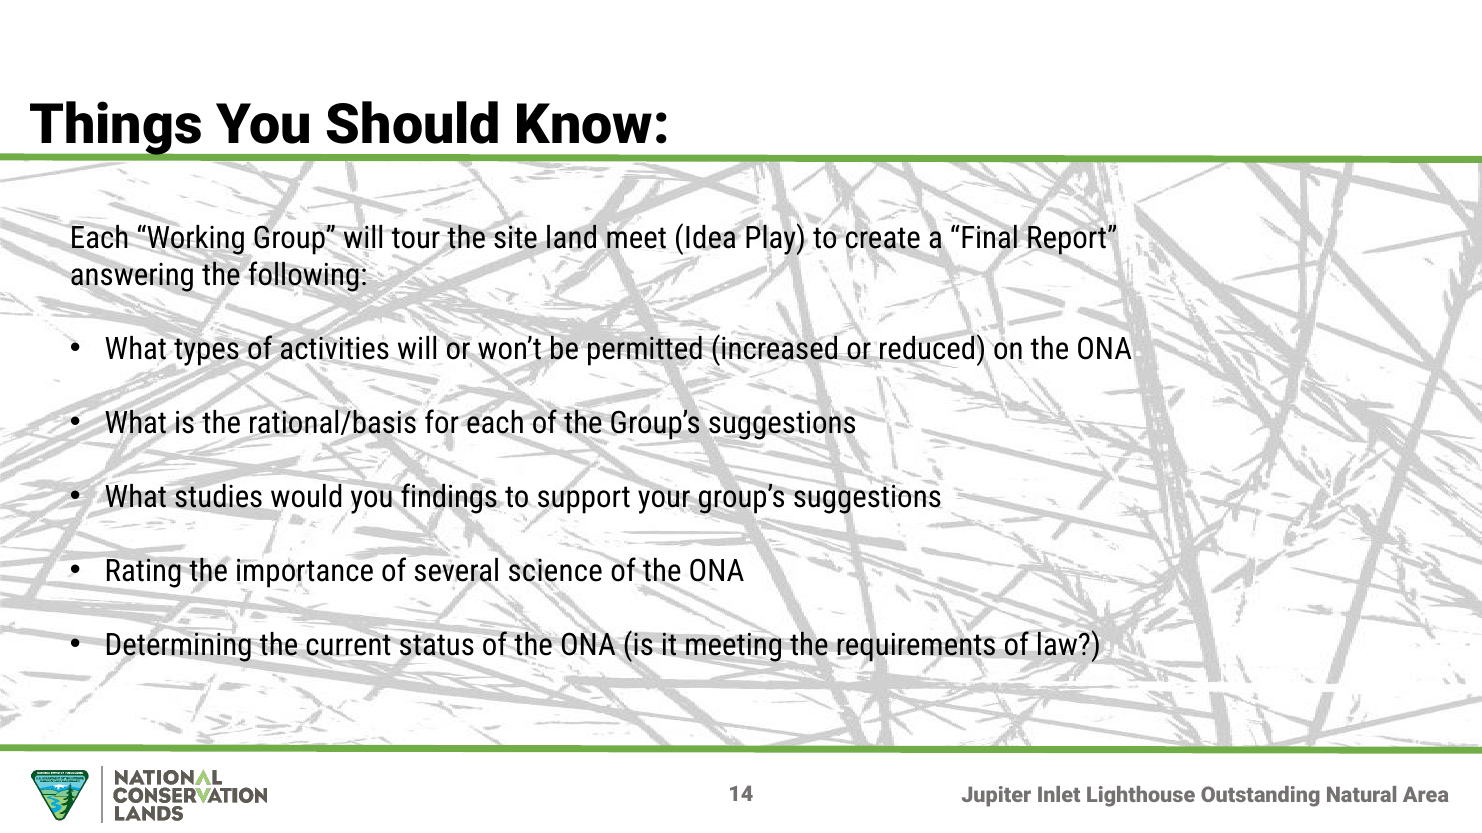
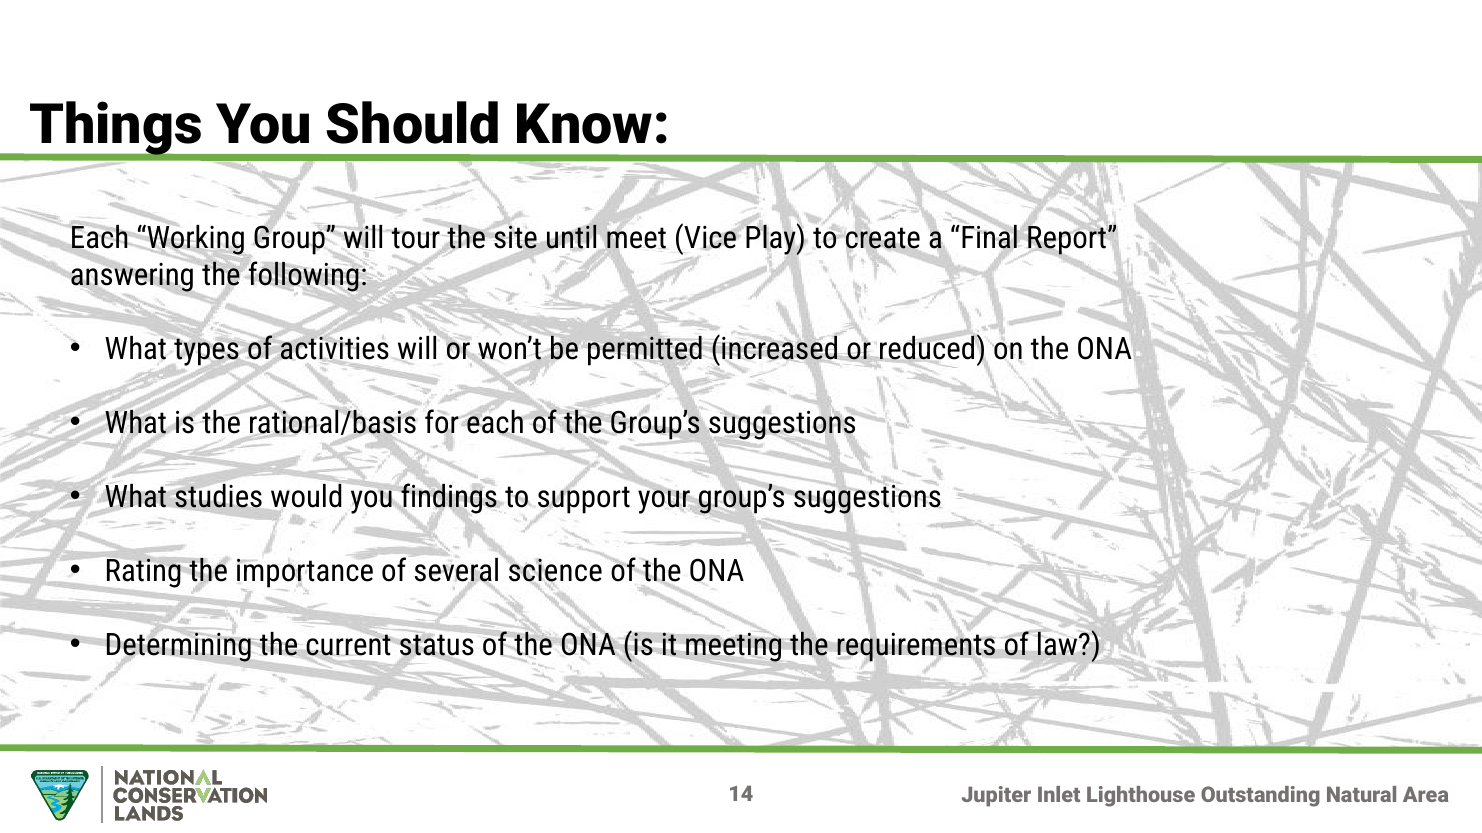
land: land -> until
Idea: Idea -> Vice
